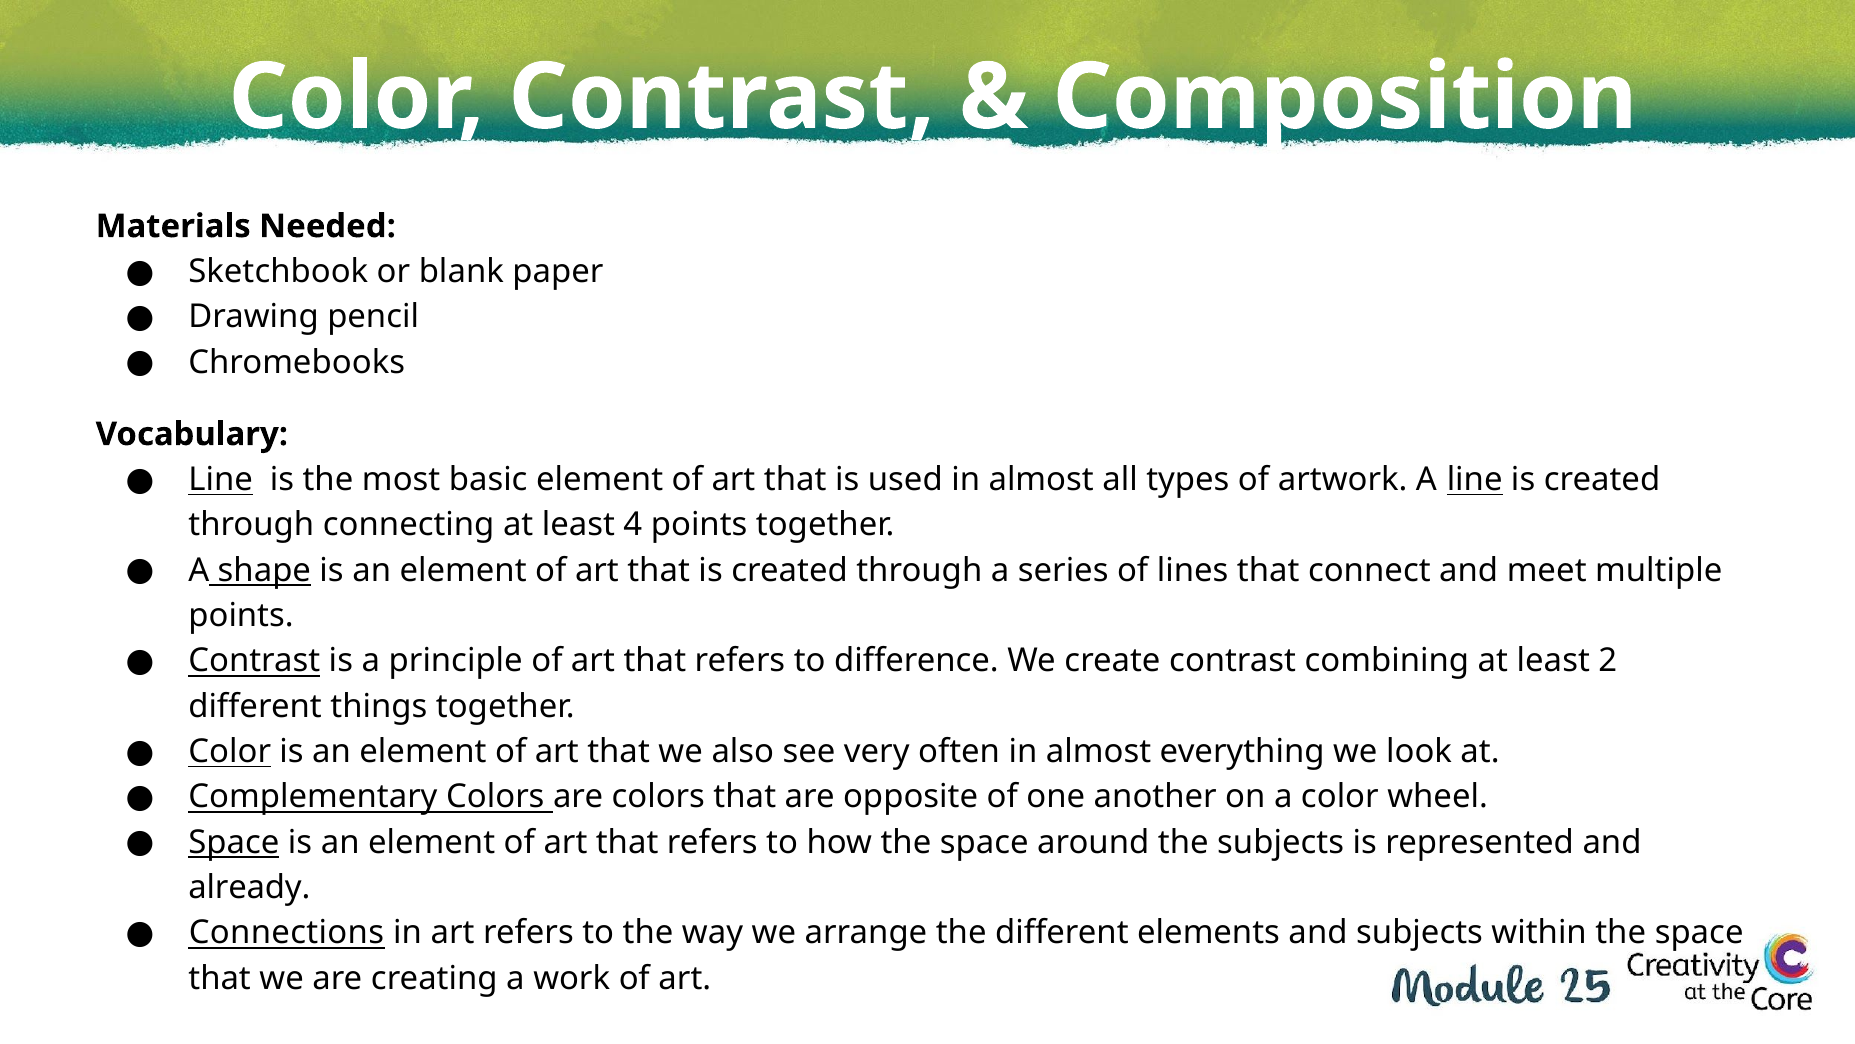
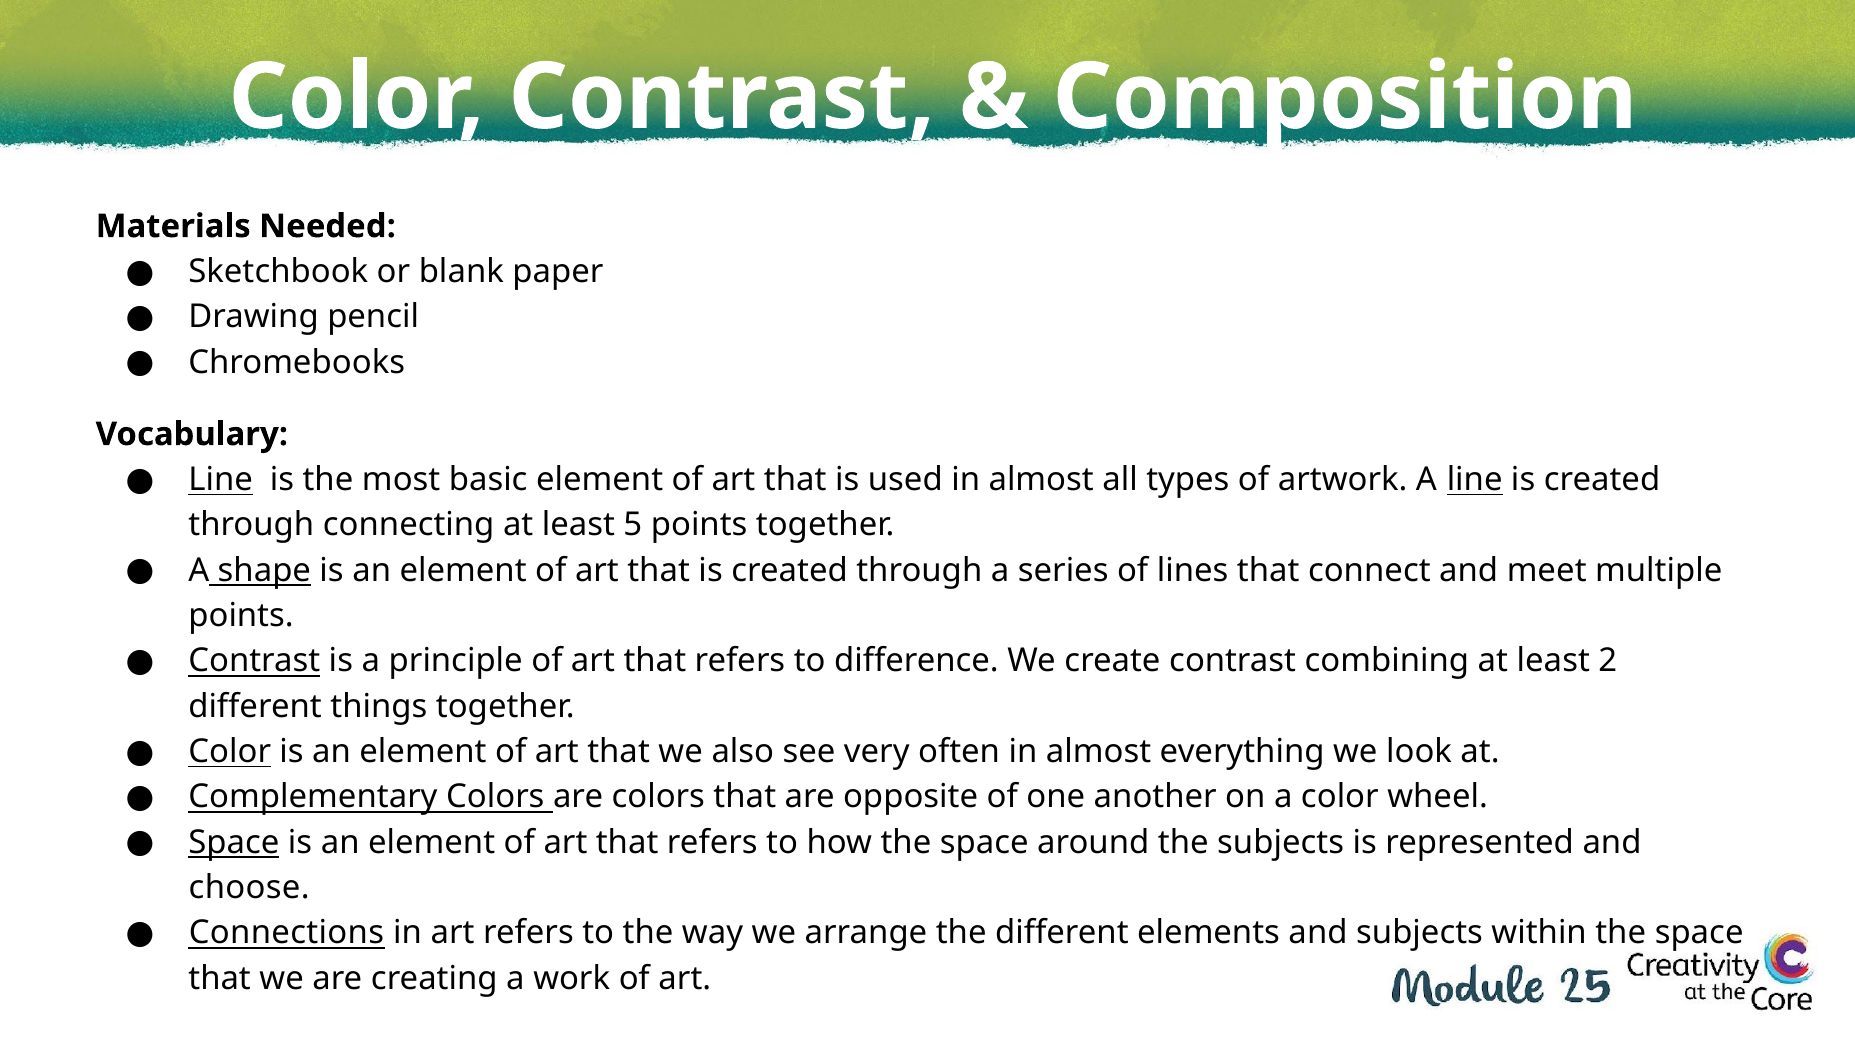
4: 4 -> 5
already: already -> choose
